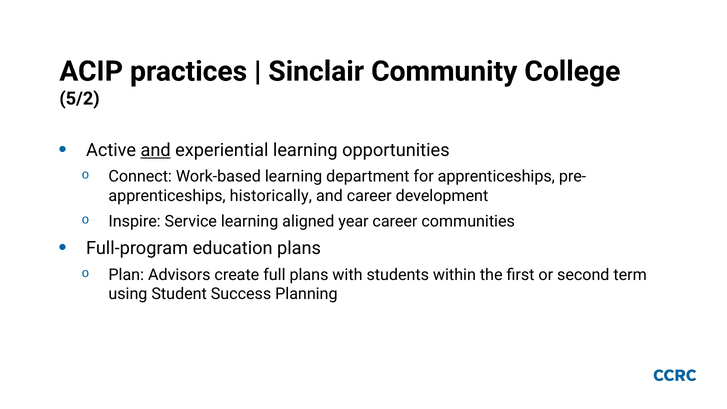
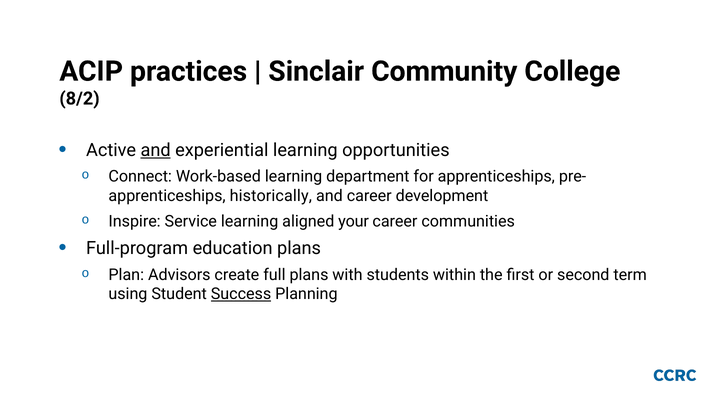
5/2: 5/2 -> 8/2
year: year -> your
Success underline: none -> present
